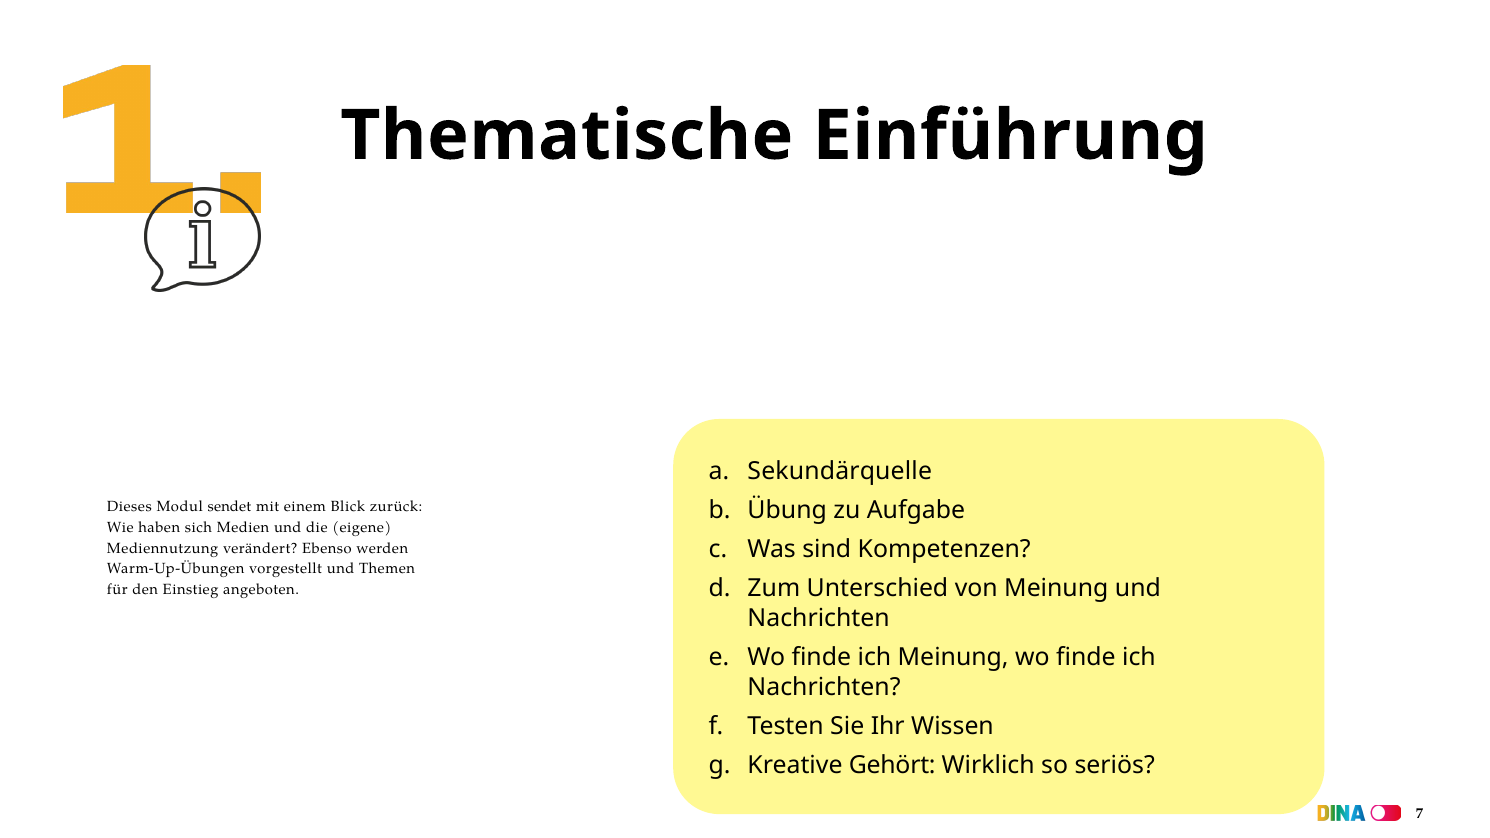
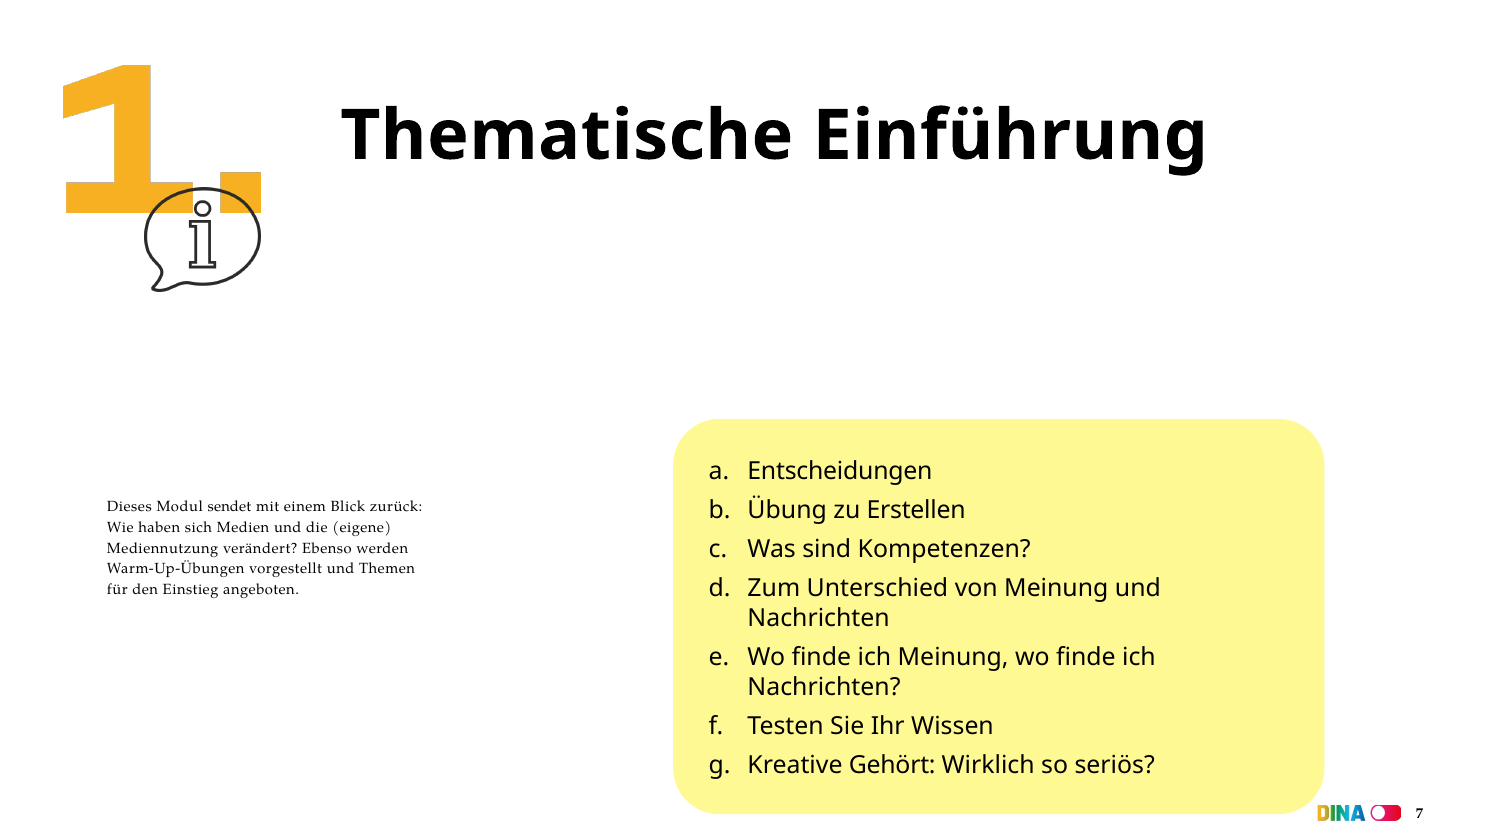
Sekundärquelle: Sekundärquelle -> Entscheidungen
Aufgabe: Aufgabe -> Erstellen
